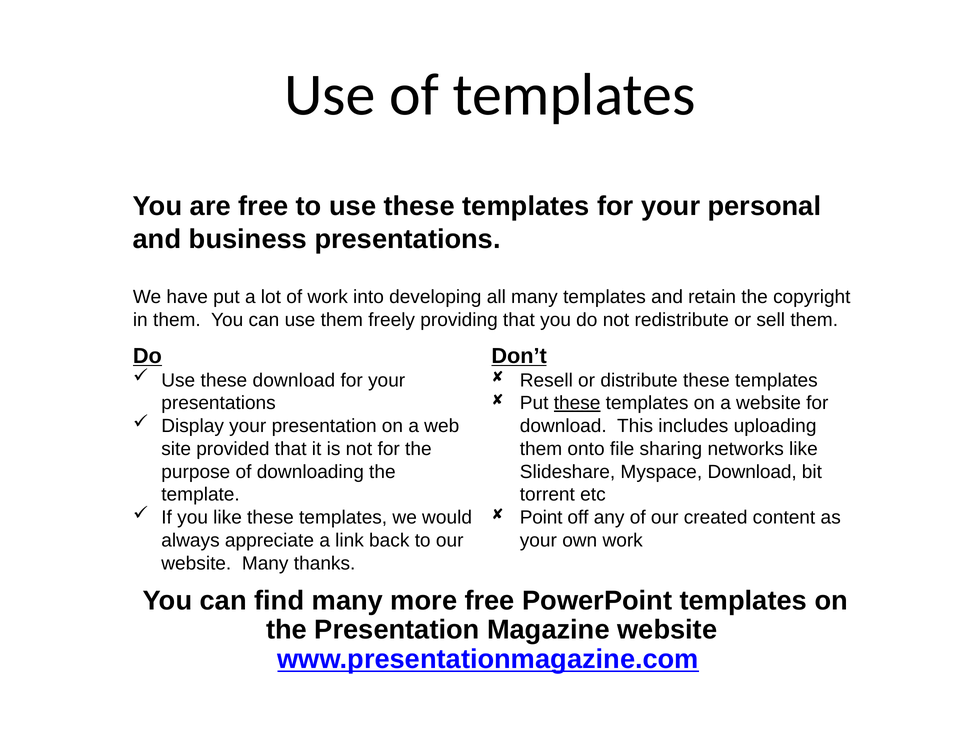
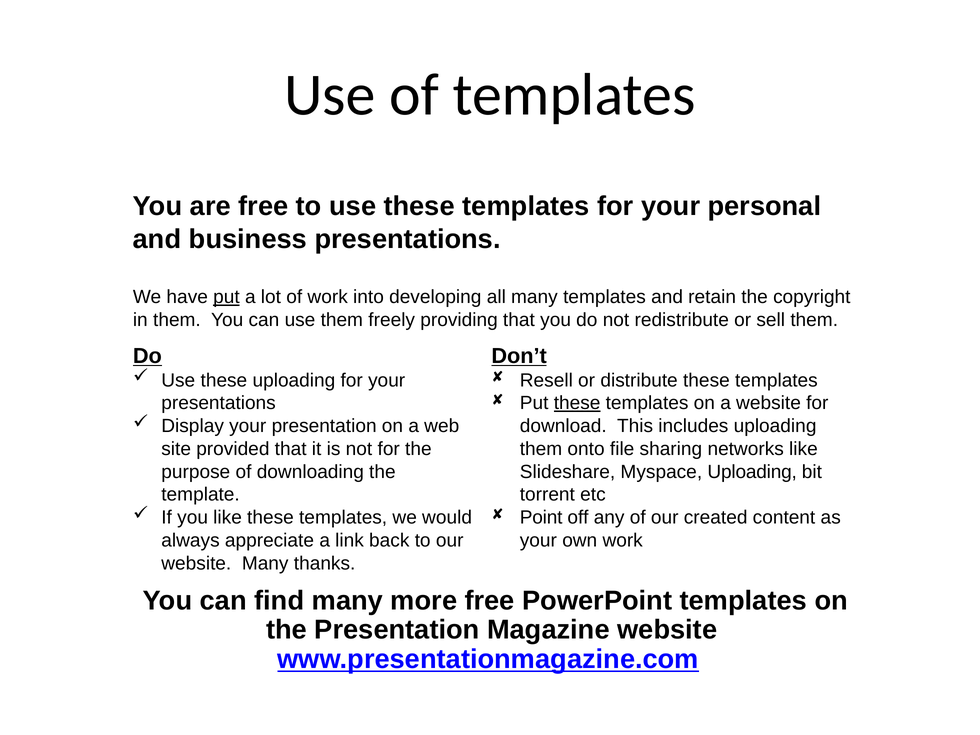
put at (226, 297) underline: none -> present
these download: download -> uploading
Myspace Download: Download -> Uploading
